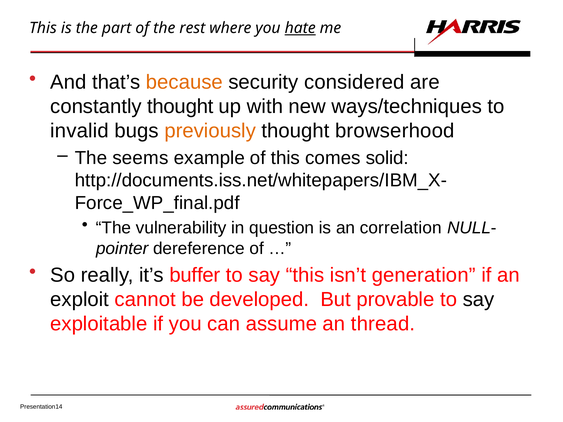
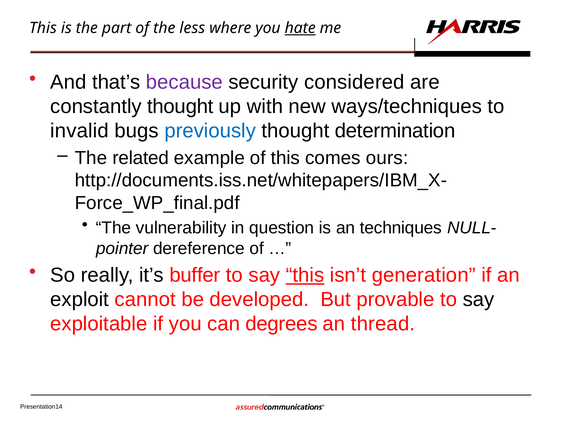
rest: rest -> less
because colour: orange -> purple
previously colour: orange -> blue
browserhood: browserhood -> determination
seems: seems -> related
solid: solid -> ours
correlation: correlation -> techniques
this at (305, 275) underline: none -> present
assume: assume -> degrees
